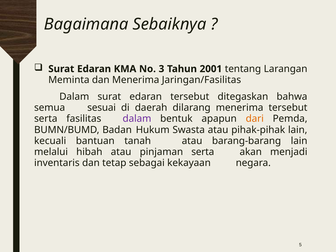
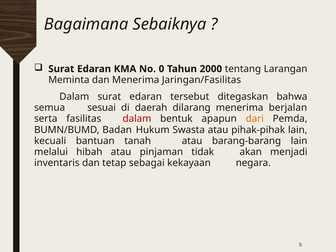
3: 3 -> 0
2001: 2001 -> 2000
menerima tersebut: tersebut -> berjalan
dalam at (137, 119) colour: purple -> red
pinjaman serta: serta -> tidak
